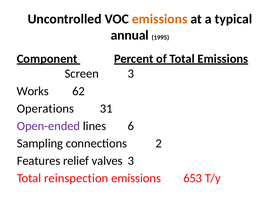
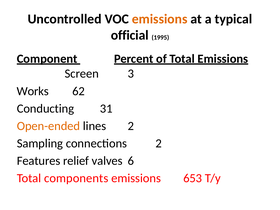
annual: annual -> official
Operations: Operations -> Conducting
Open-ended colour: purple -> orange
lines 6: 6 -> 2
valves 3: 3 -> 6
reinspection: reinspection -> components
